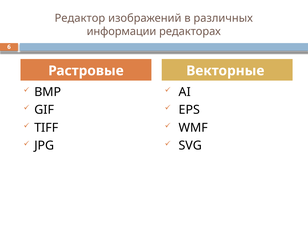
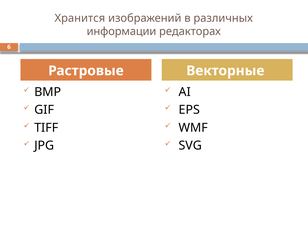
Редактор: Редактор -> Хранится
